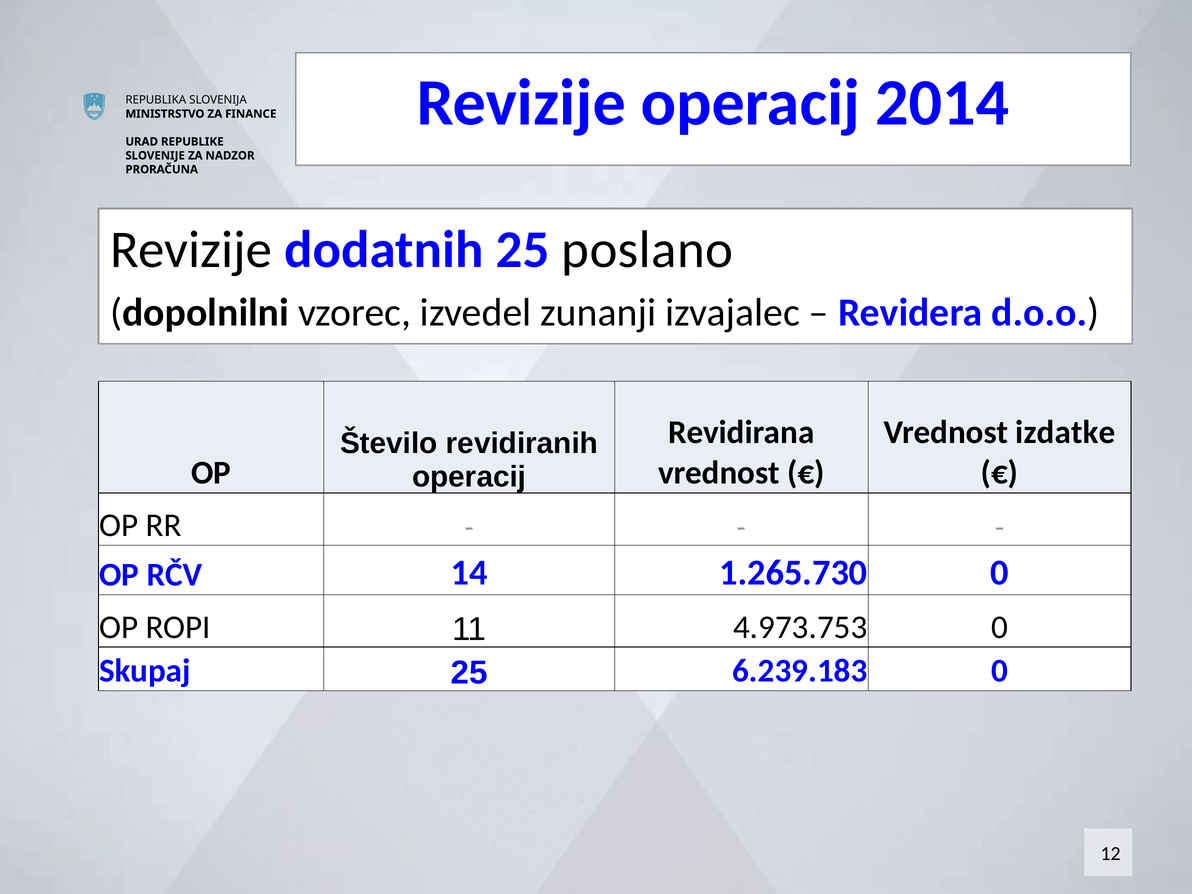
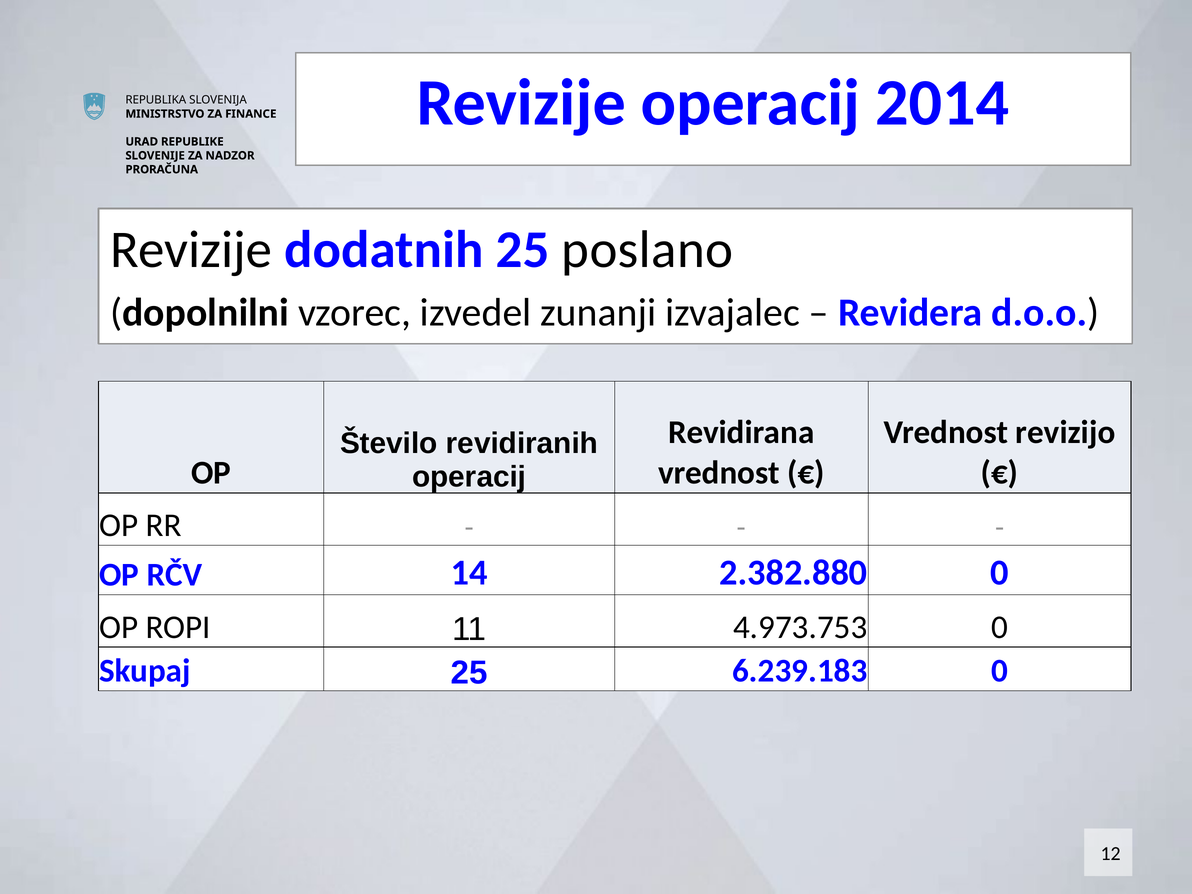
izdatke: izdatke -> revizijo
1.265.730: 1.265.730 -> 2.382.880
